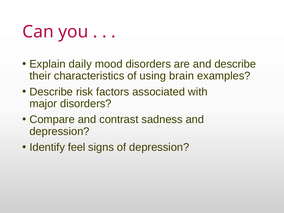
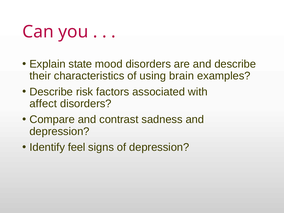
daily: daily -> state
major: major -> affect
